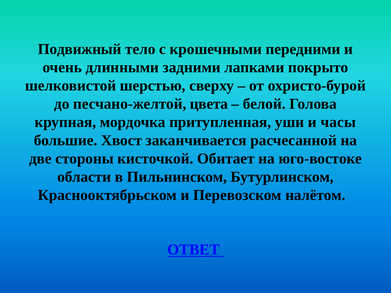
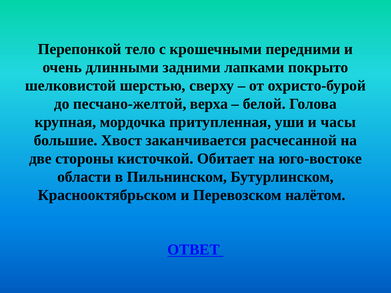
Подвижный: Подвижный -> Перепонкой
цвета: цвета -> верха
